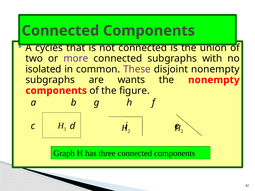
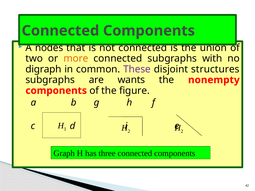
cycles: cycles -> nodes
more colour: purple -> orange
isolated: isolated -> digraph
disjoint nonempty: nonempty -> structures
